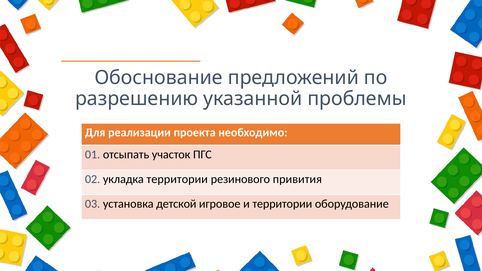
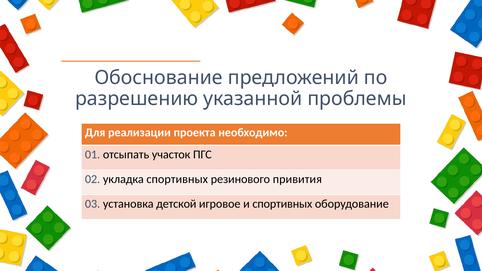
укладка территории: территории -> спортивных
и территории: территории -> спортивных
